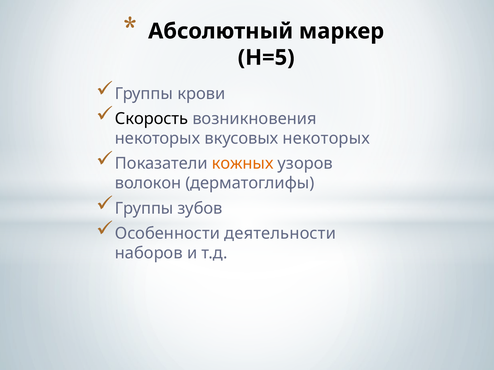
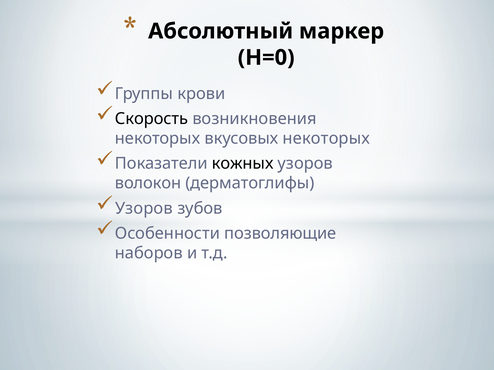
Н=5: Н=5 -> Н=0
кожных colour: orange -> black
Группы at (144, 209): Группы -> Узоров
деятельности: деятельности -> позволяющие
